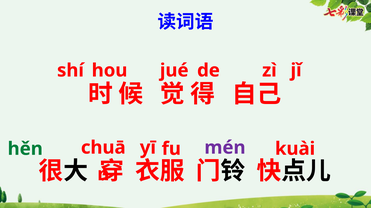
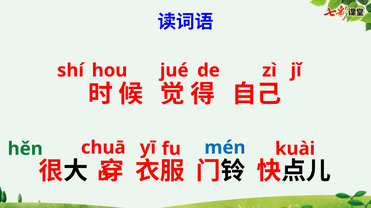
mén colour: purple -> blue
